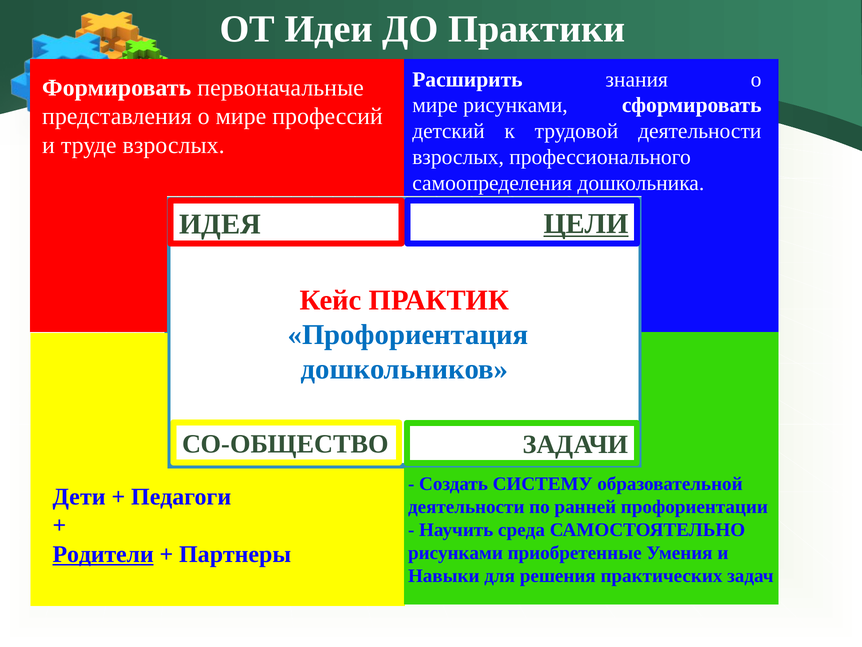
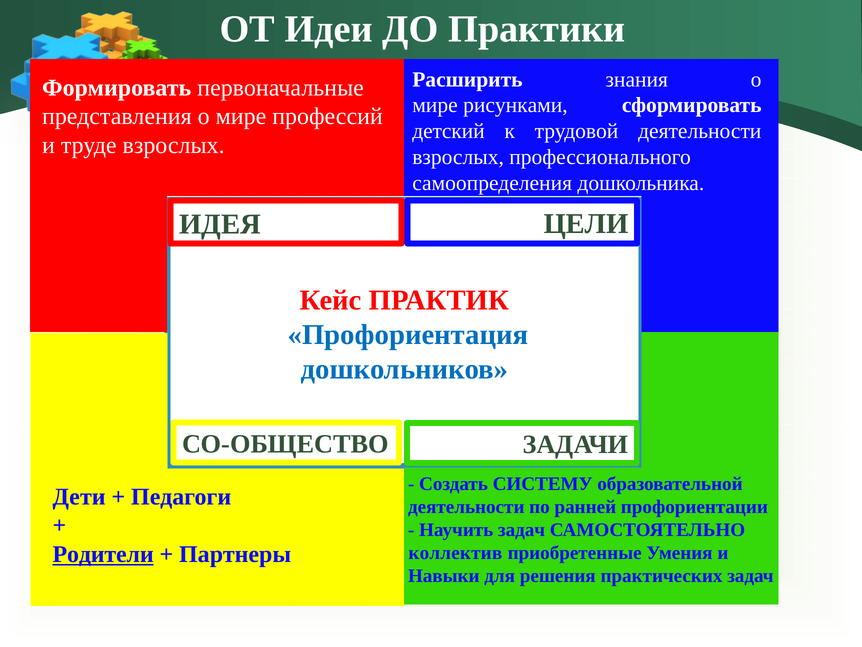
ЦЕЛИ underline: present -> none
Научить среда: среда -> задач
рисунками at (455, 552): рисунками -> коллектив
